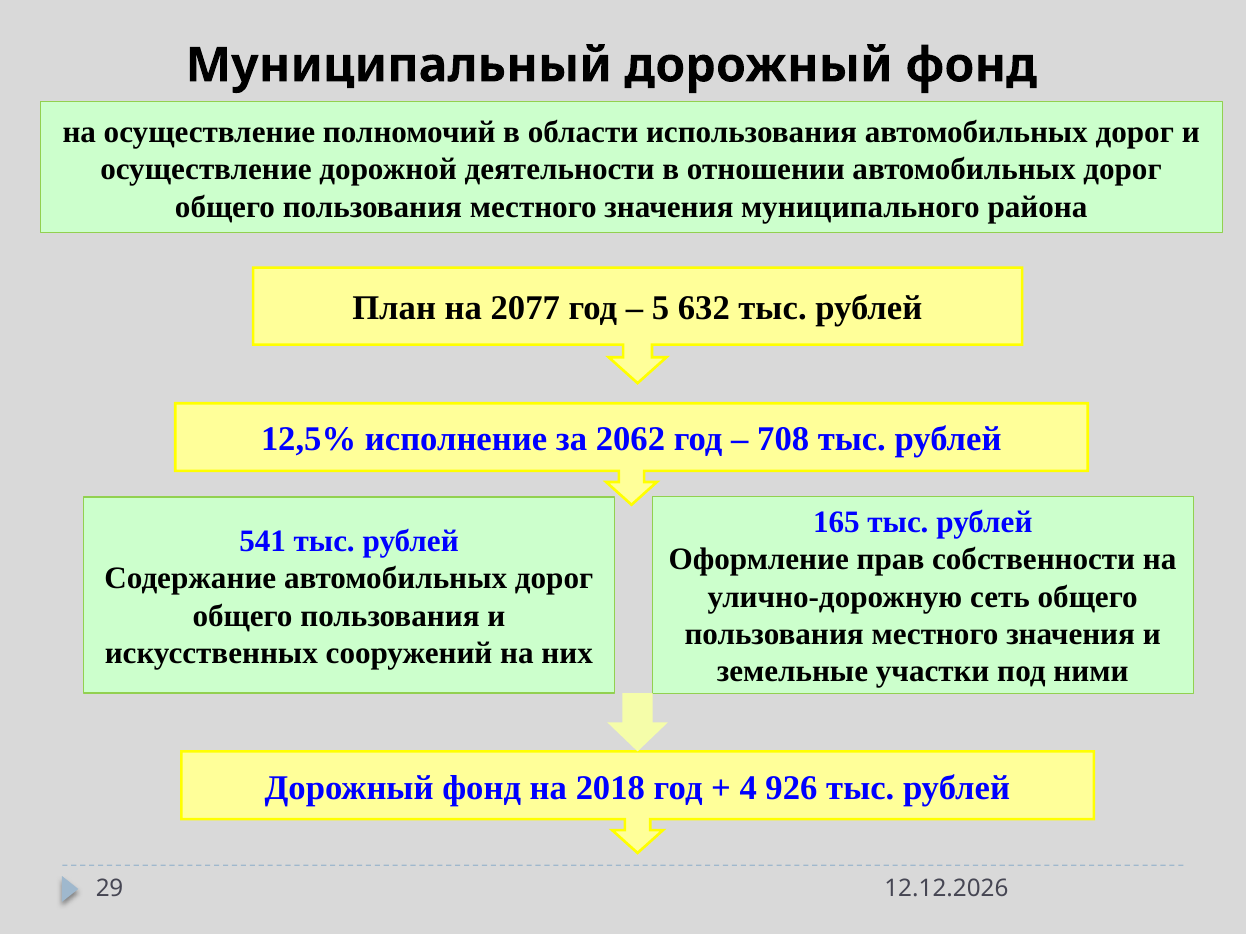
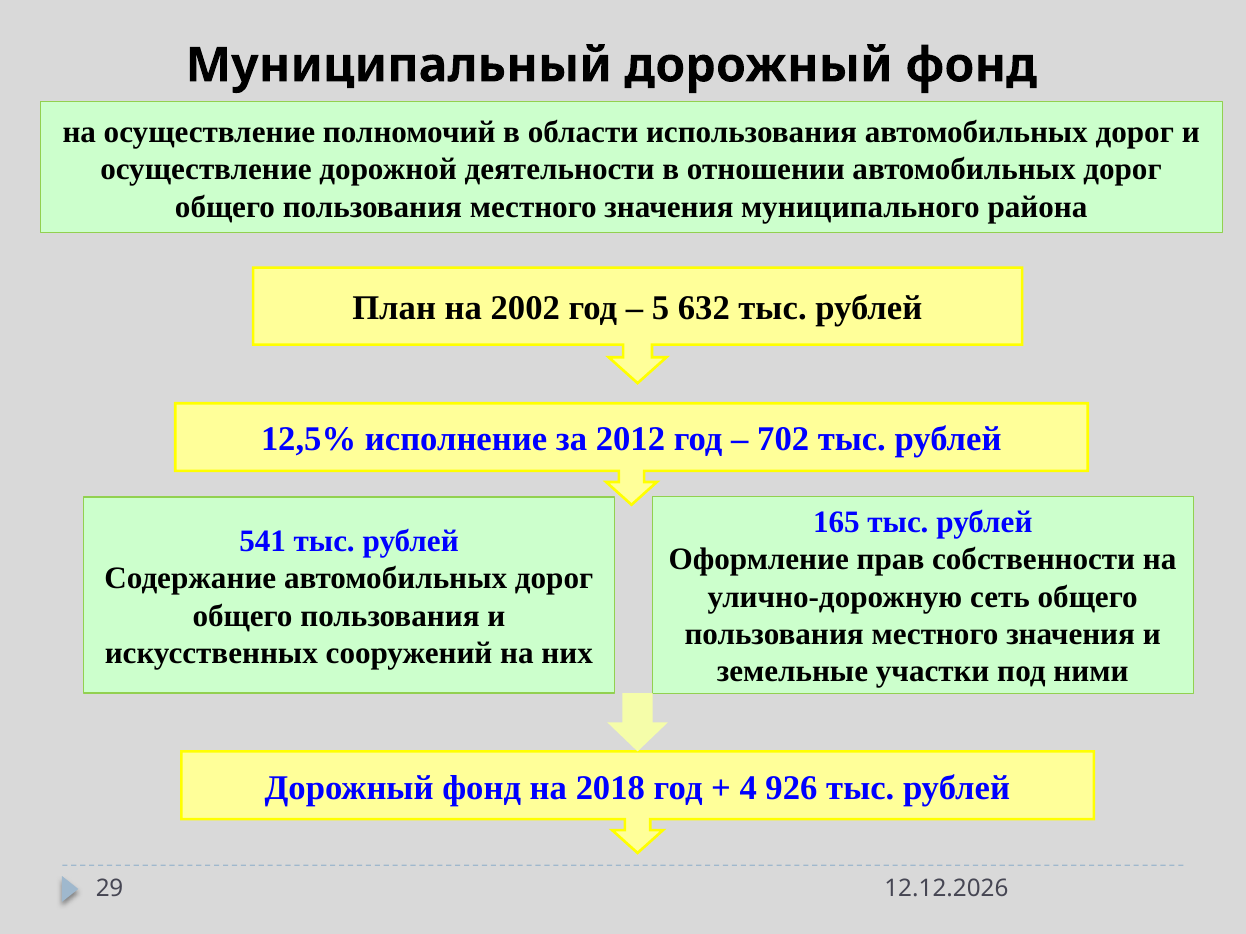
2077: 2077 -> 2002
2062: 2062 -> 2012
708: 708 -> 702
